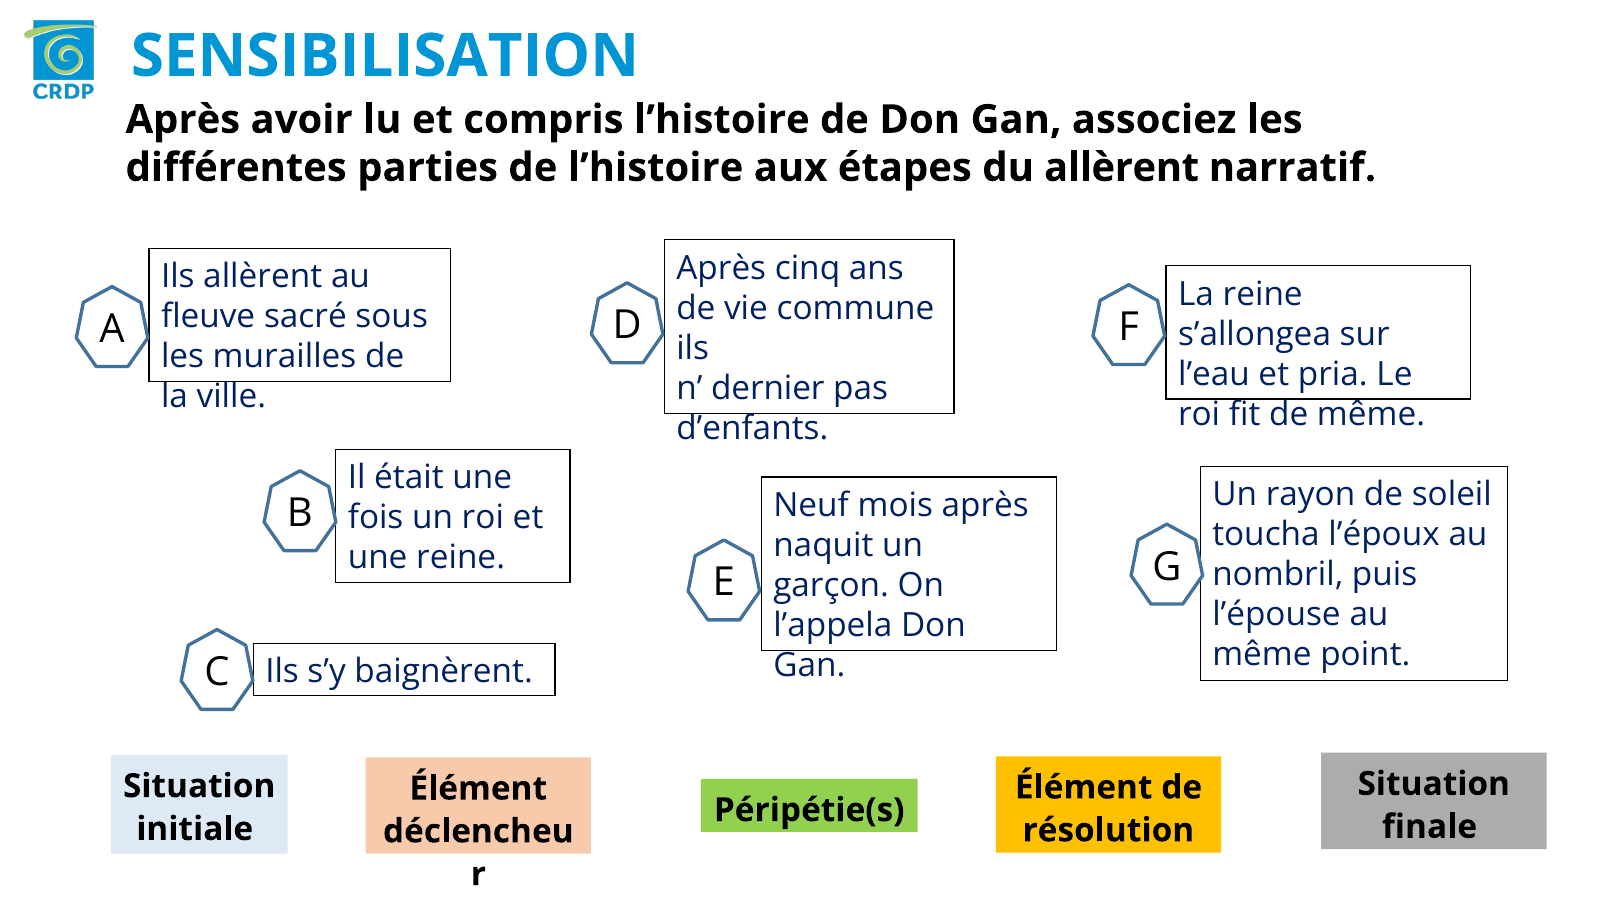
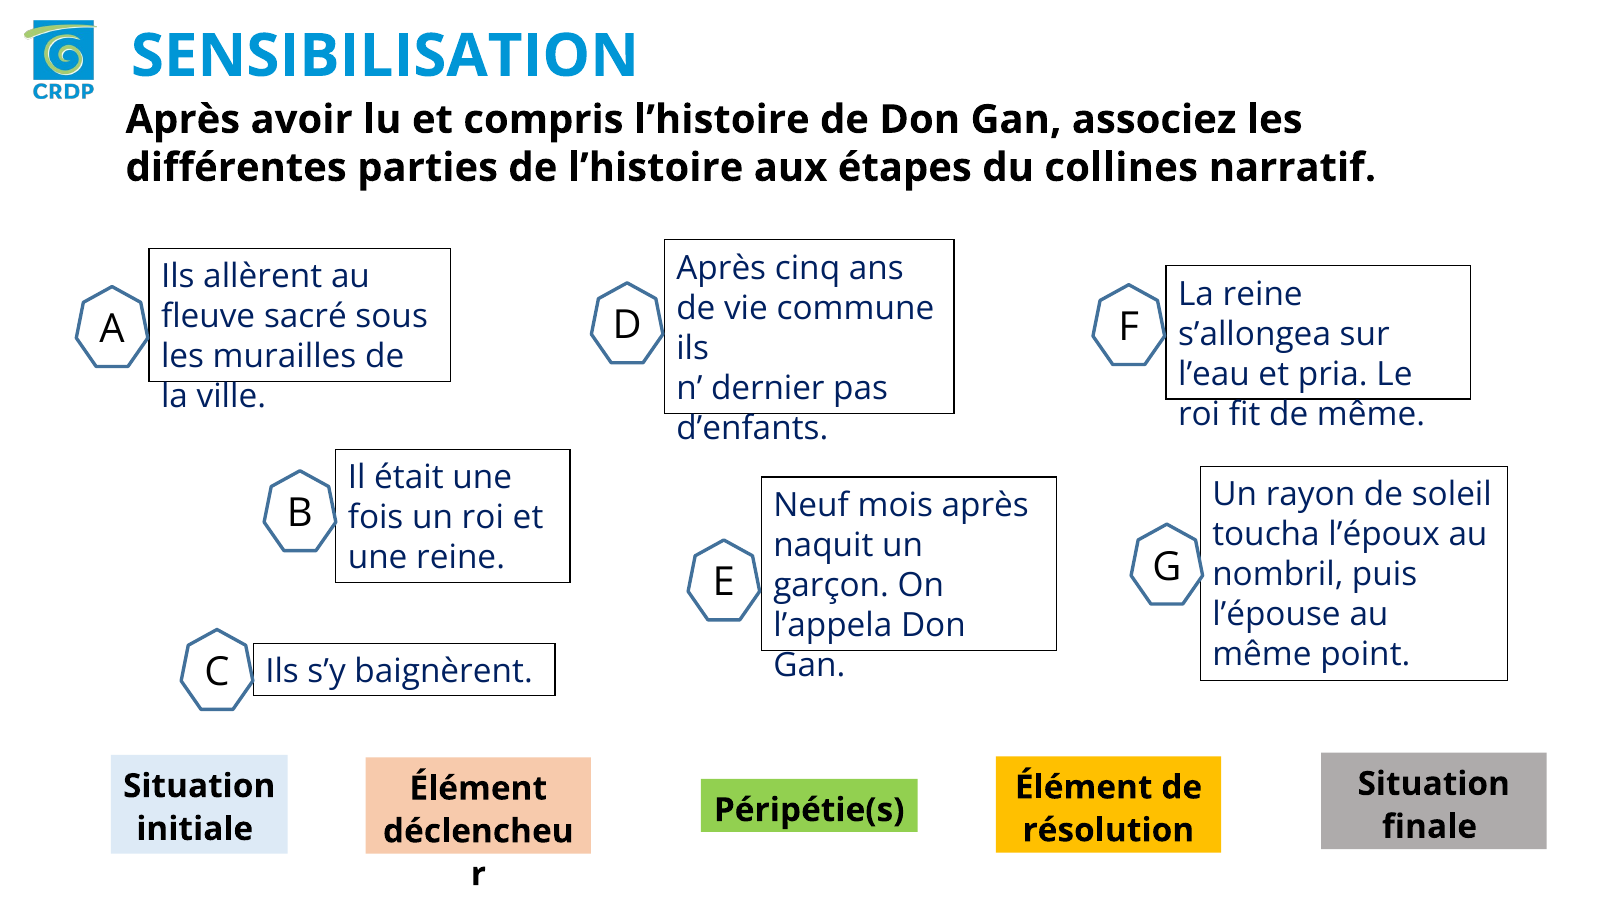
du allèrent: allèrent -> collines
